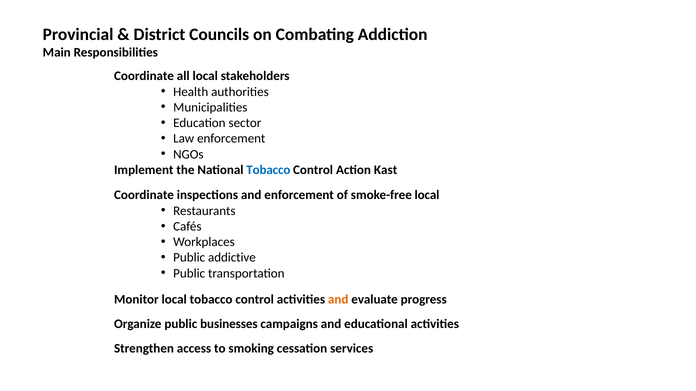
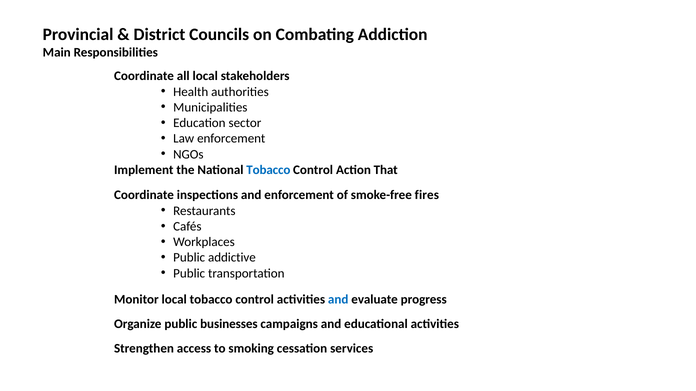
Kast: Kast -> That
smoke-free local: local -> fires
and at (338, 300) colour: orange -> blue
